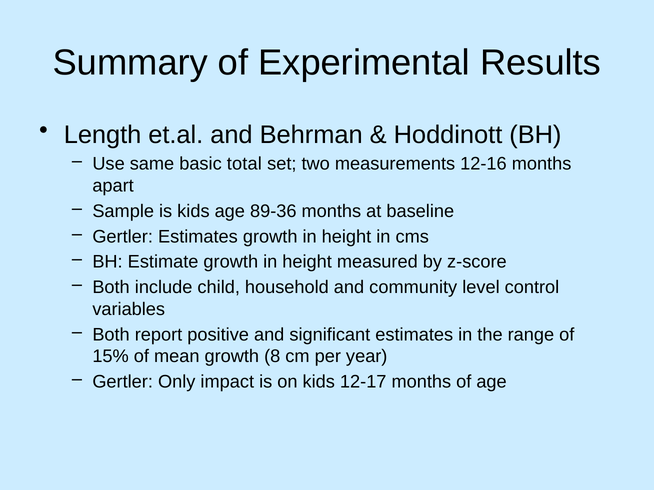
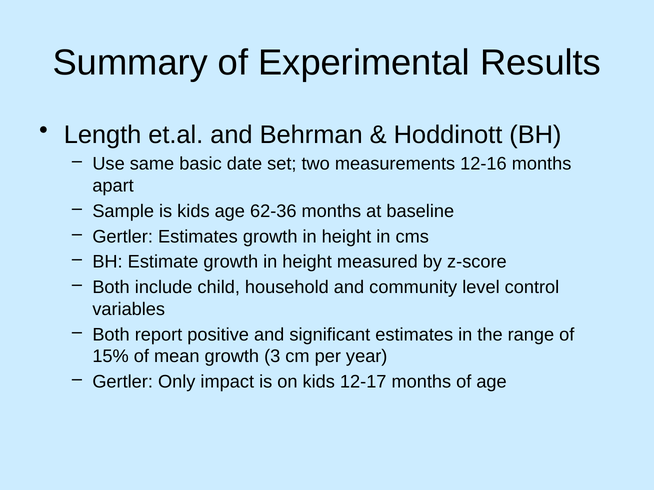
total: total -> date
89-36: 89-36 -> 62-36
8: 8 -> 3
